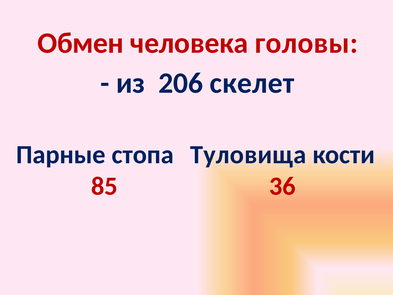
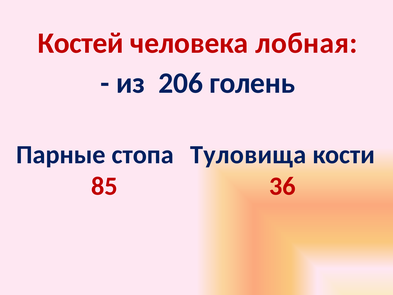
Обмен: Обмен -> Костей
головы: головы -> лобная
скелет: скелет -> голень
